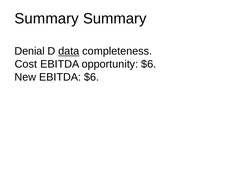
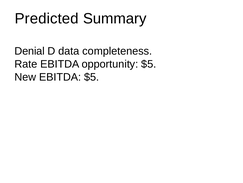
Summary at (47, 18): Summary -> Predicted
data underline: present -> none
Cost: Cost -> Rate
opportunity $6: $6 -> $5
EBITDA $6: $6 -> $5
